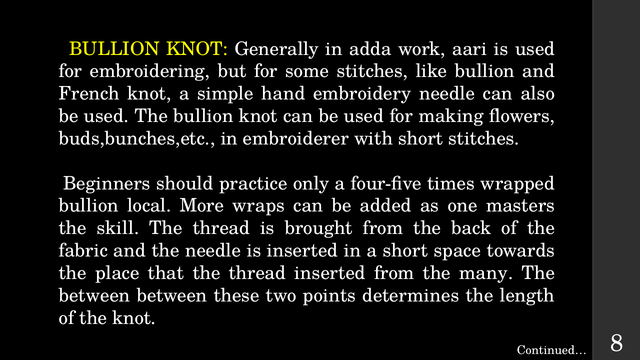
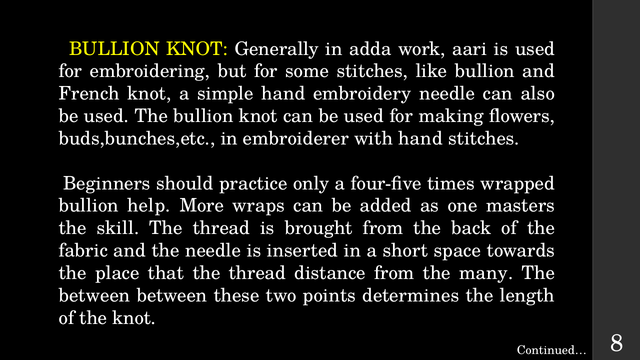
with short: short -> hand
local: local -> help
thread inserted: inserted -> distance
